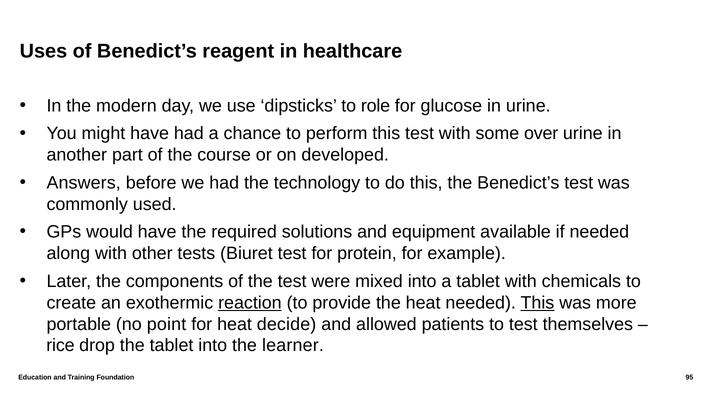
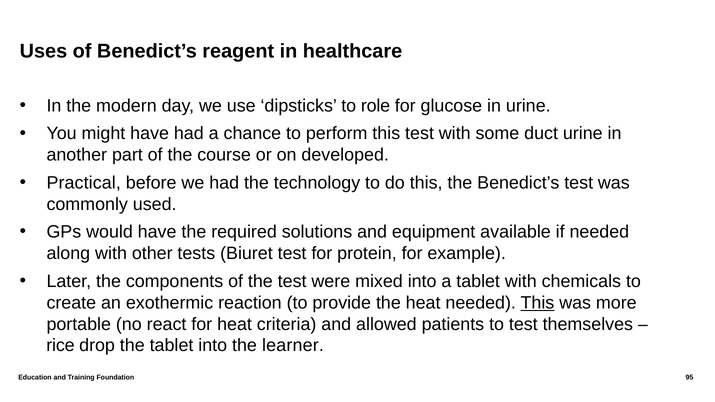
over: over -> duct
Answers: Answers -> Practical
reaction underline: present -> none
point: point -> react
decide: decide -> criteria
